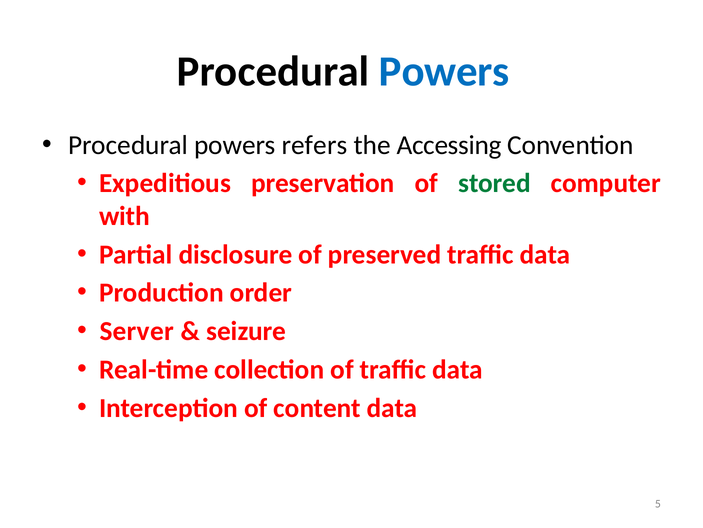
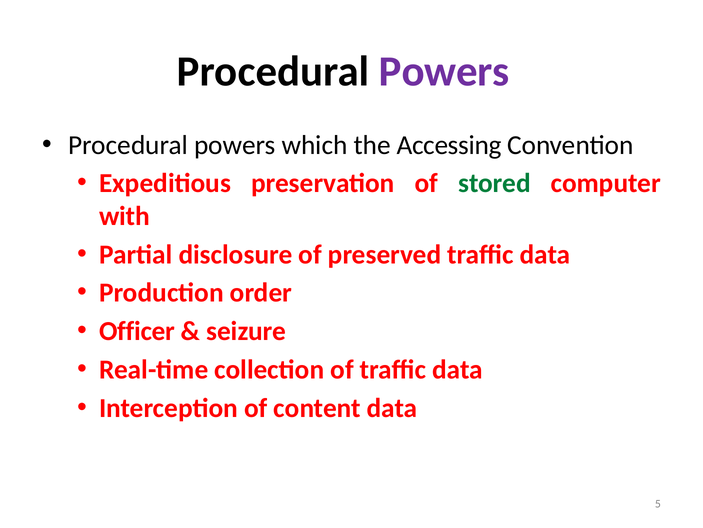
Powers at (444, 71) colour: blue -> purple
refers: refers -> which
Server: Server -> Officer
